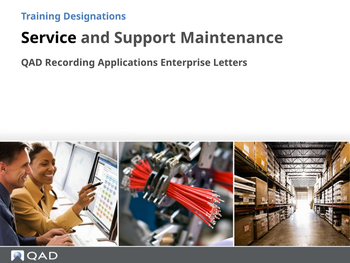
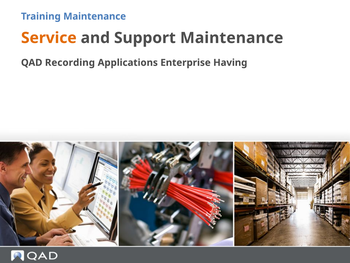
Training Designations: Designations -> Maintenance
Service colour: black -> orange
Letters: Letters -> Having
